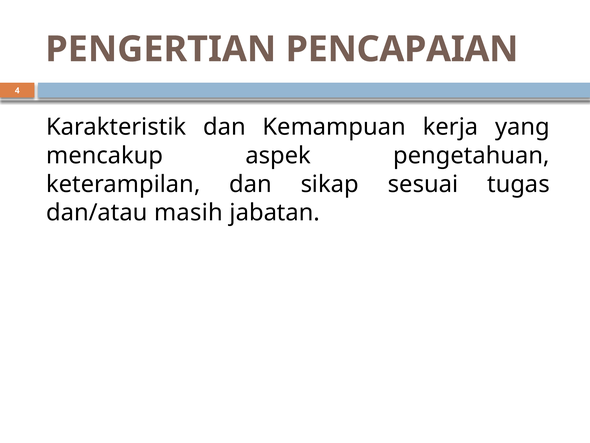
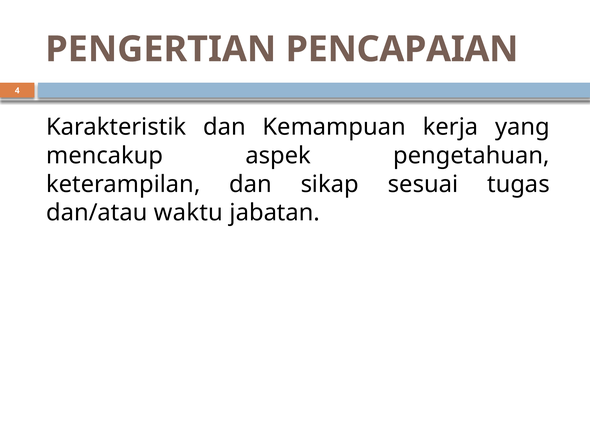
masih: masih -> waktu
